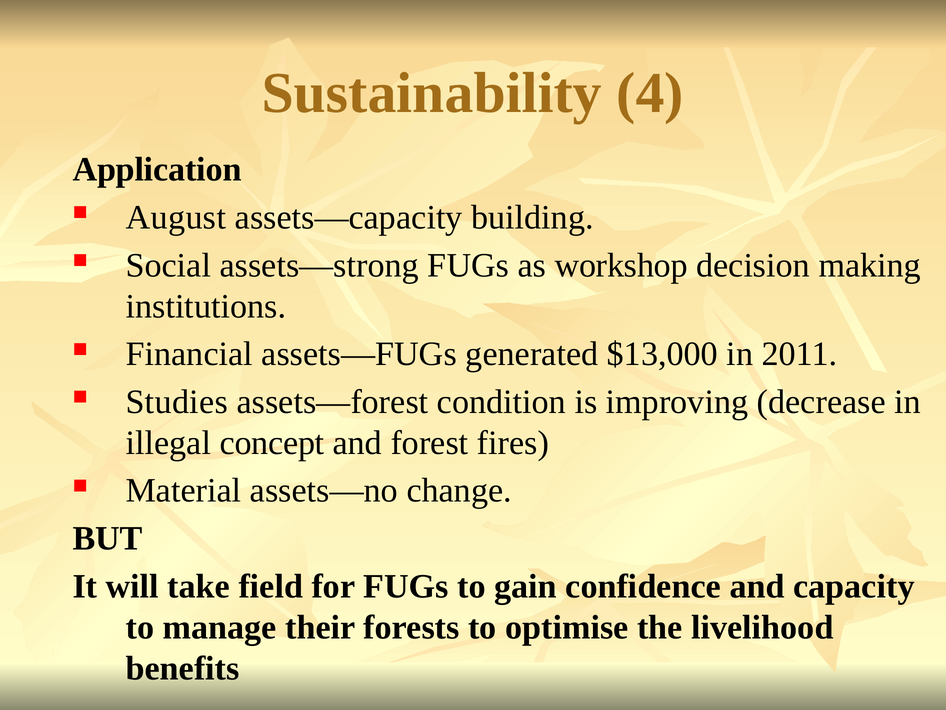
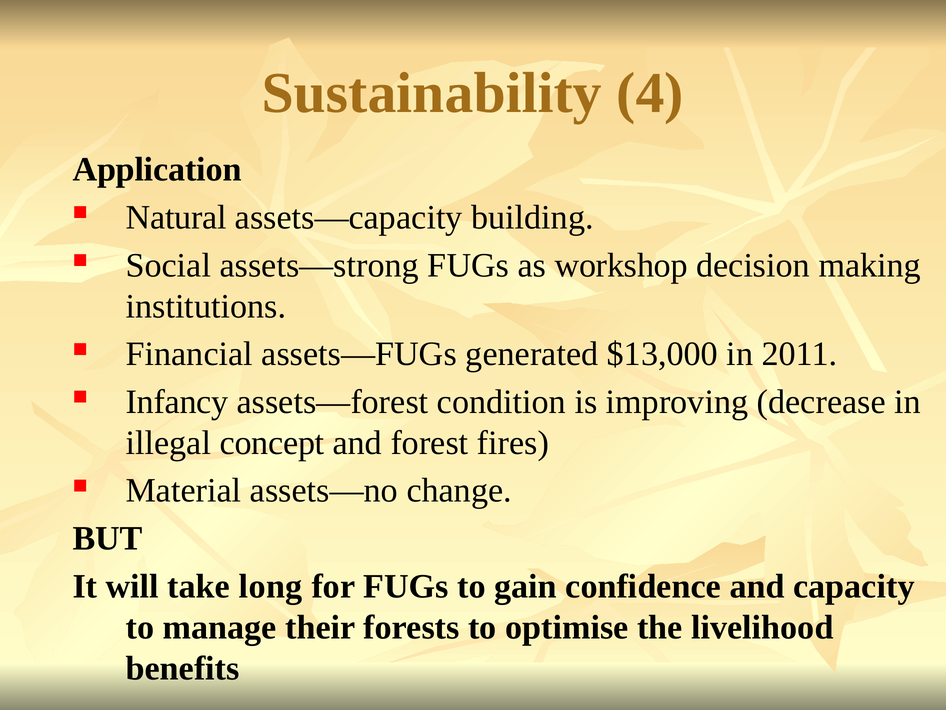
August: August -> Natural
Studies: Studies -> Infancy
field: field -> long
